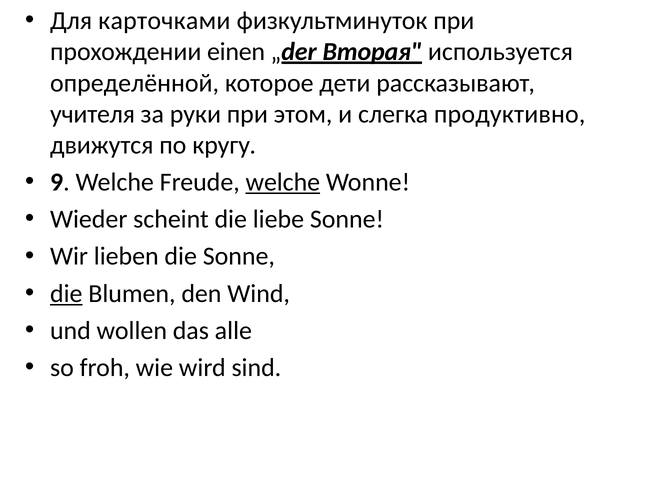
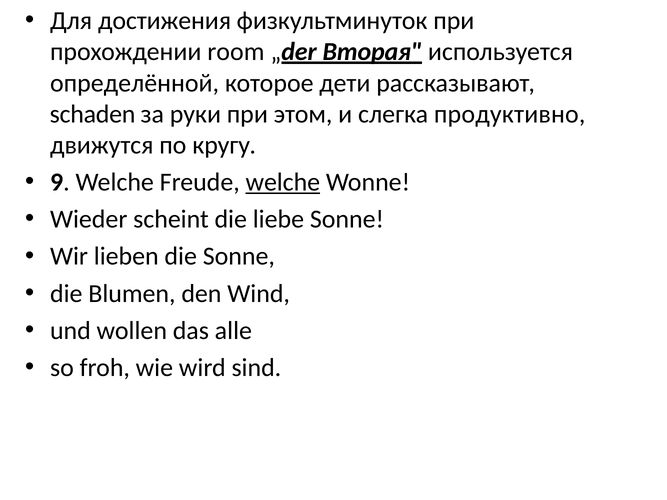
карточками: карточками -> достижения
einen: einen -> room
учителя: учителя -> schaden
die at (66, 294) underline: present -> none
